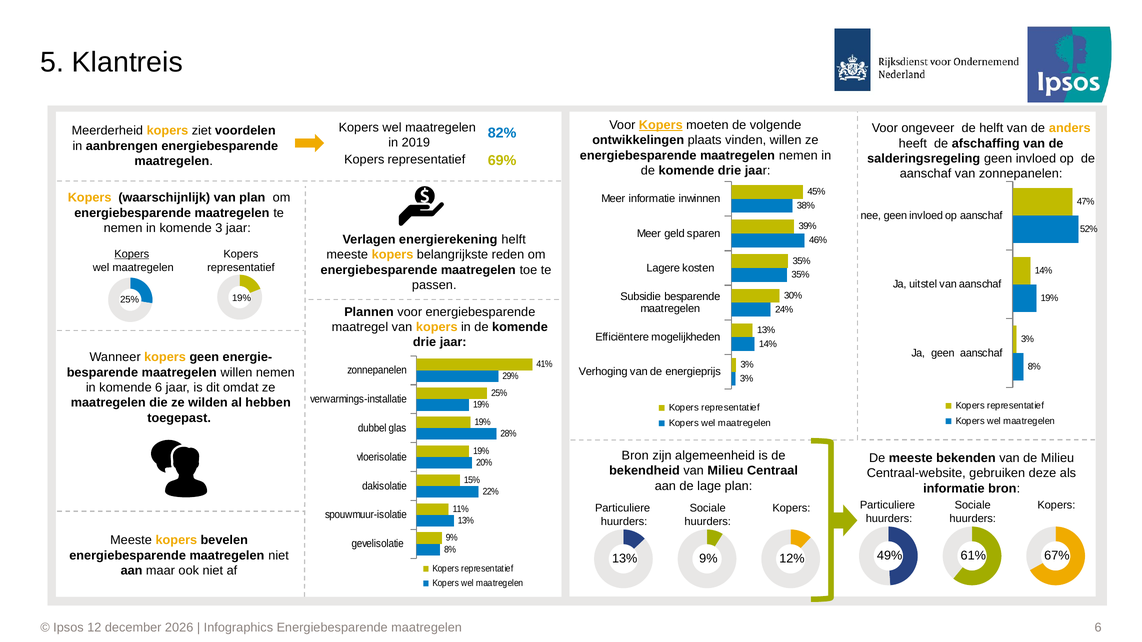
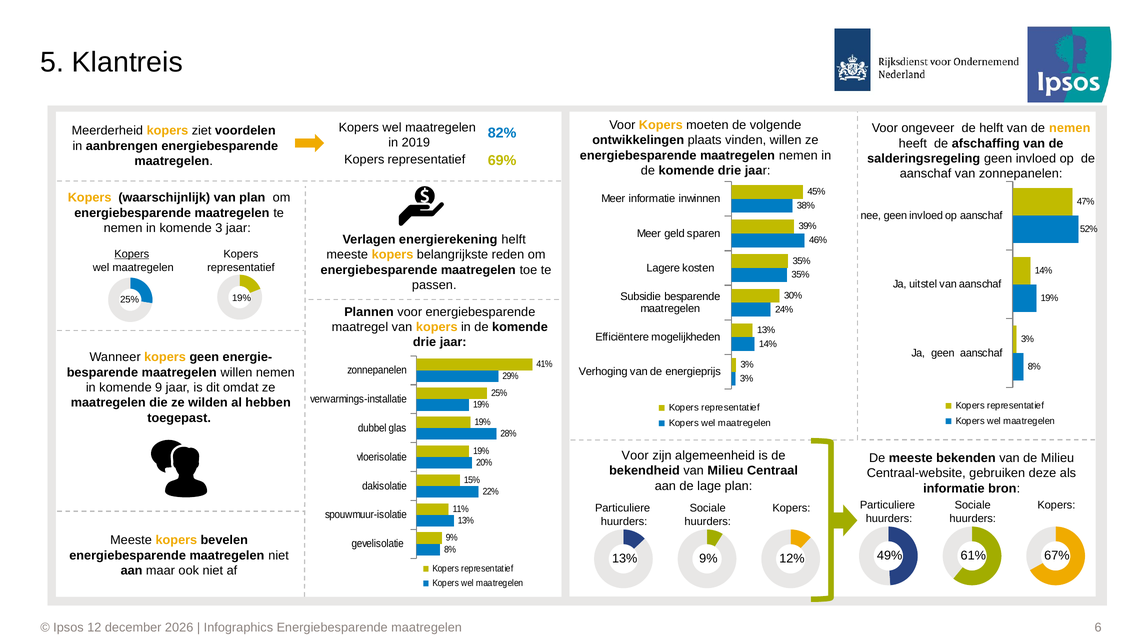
Kopers at (661, 125) underline: present -> none
de anders: anders -> nemen
komende 6: 6 -> 9
Bron at (635, 456): Bron -> Voor
